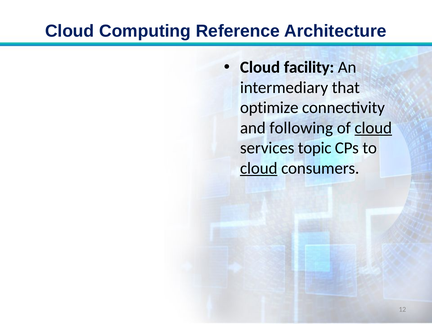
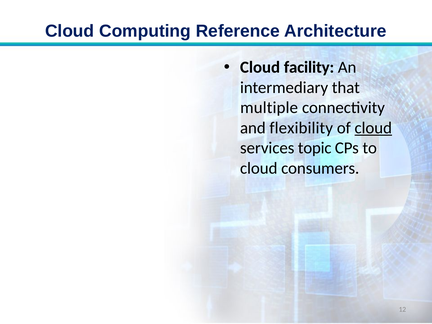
optimize: optimize -> multiple
following: following -> flexibility
cloud at (259, 168) underline: present -> none
